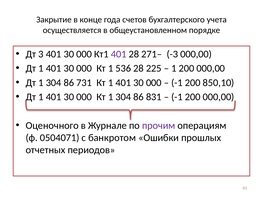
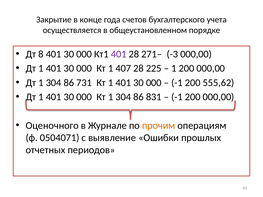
3: 3 -> 8
536: 536 -> 407
850,10: 850,10 -> 555,62
прочим colour: purple -> orange
банкротом: банкротом -> выявление
